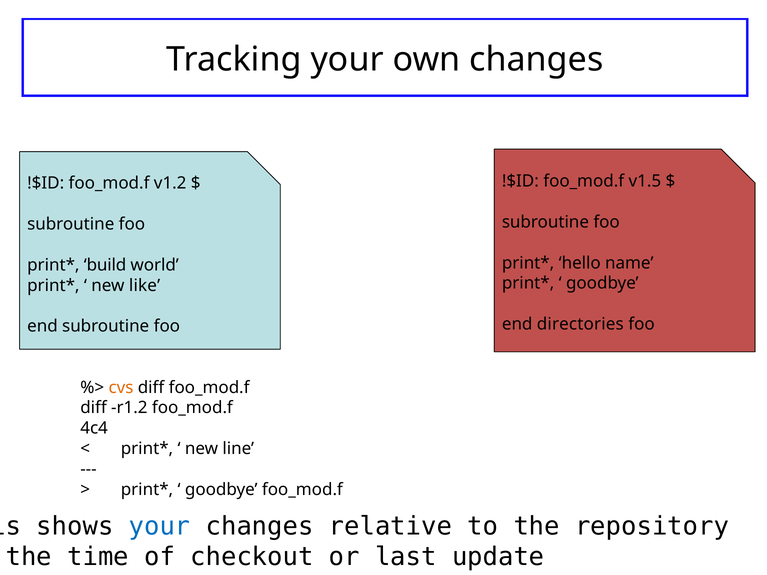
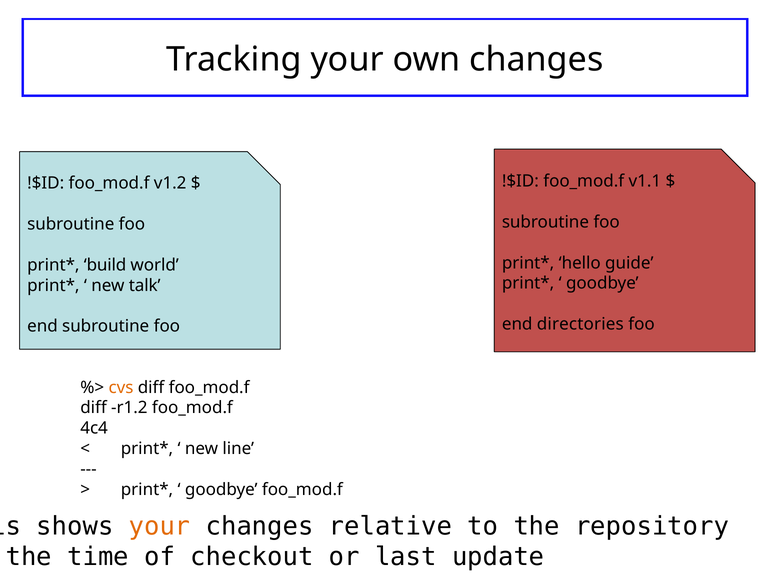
v1.5: v1.5 -> v1.1
name: name -> guide
like: like -> talk
your at (160, 526) colour: blue -> orange
